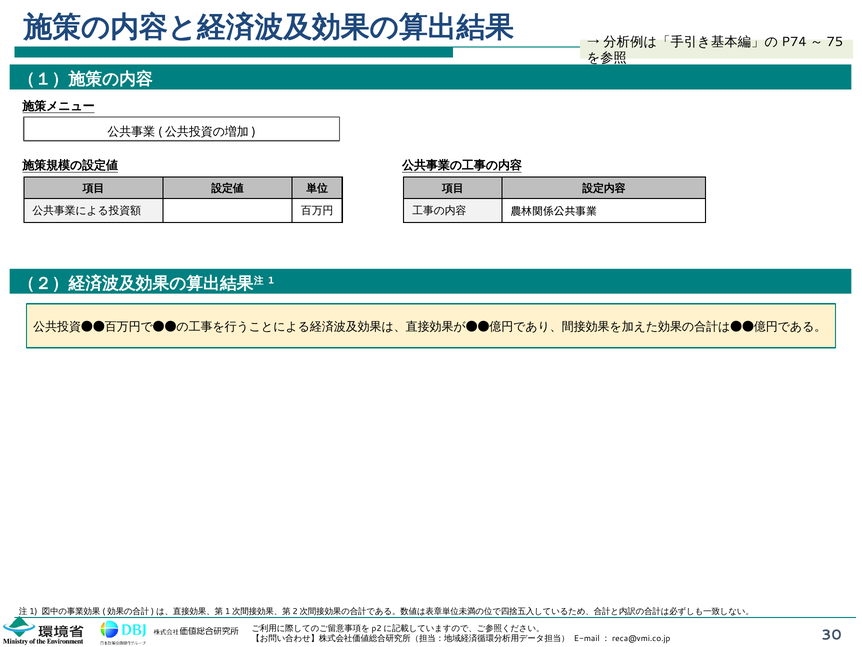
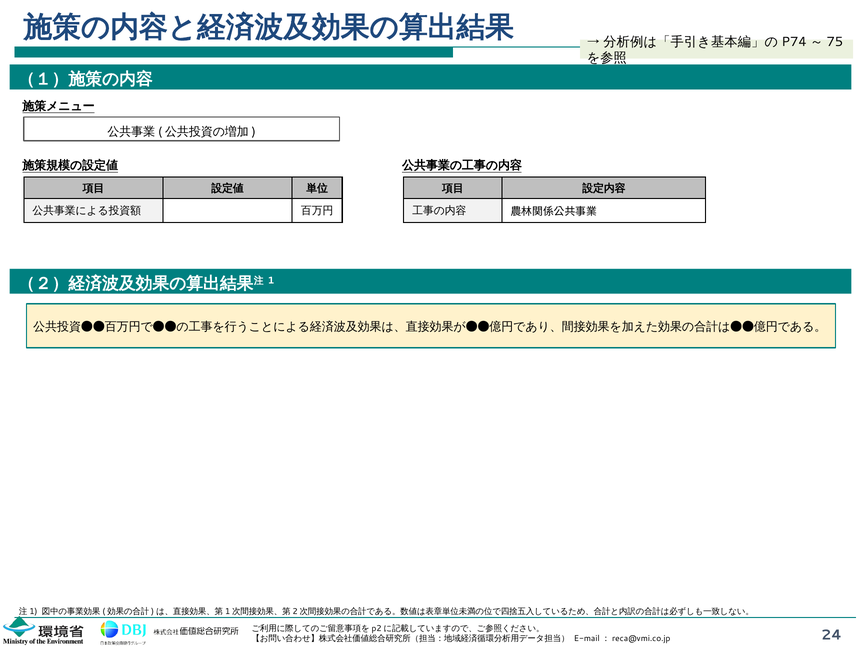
30: 30 -> 24
